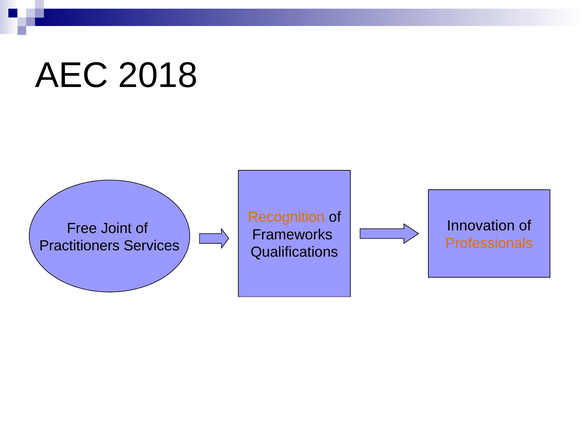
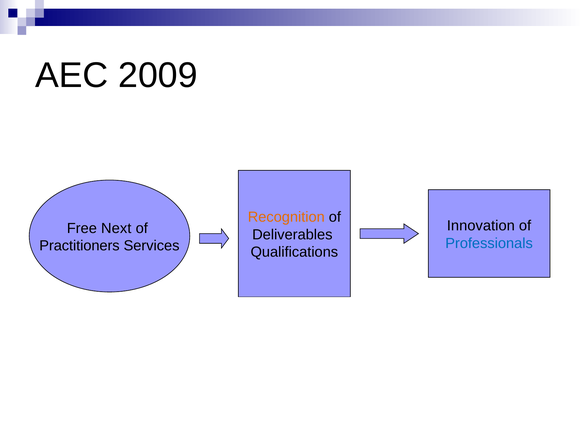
2018: 2018 -> 2009
Joint: Joint -> Next
Frameworks: Frameworks -> Deliverables
Professionals colour: orange -> blue
